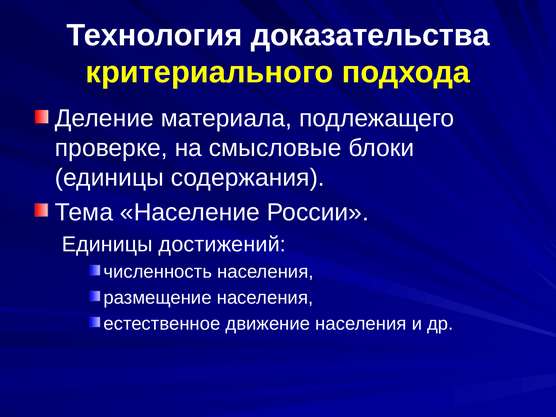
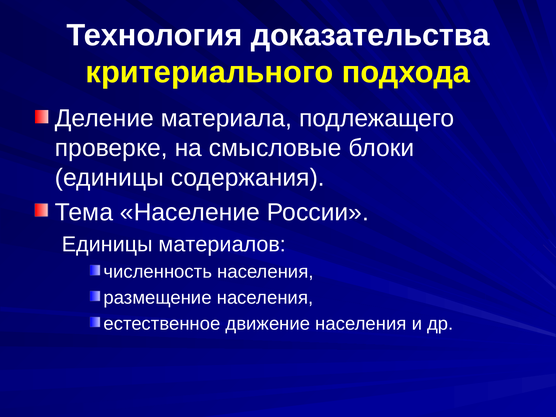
достижений: достижений -> материалов
